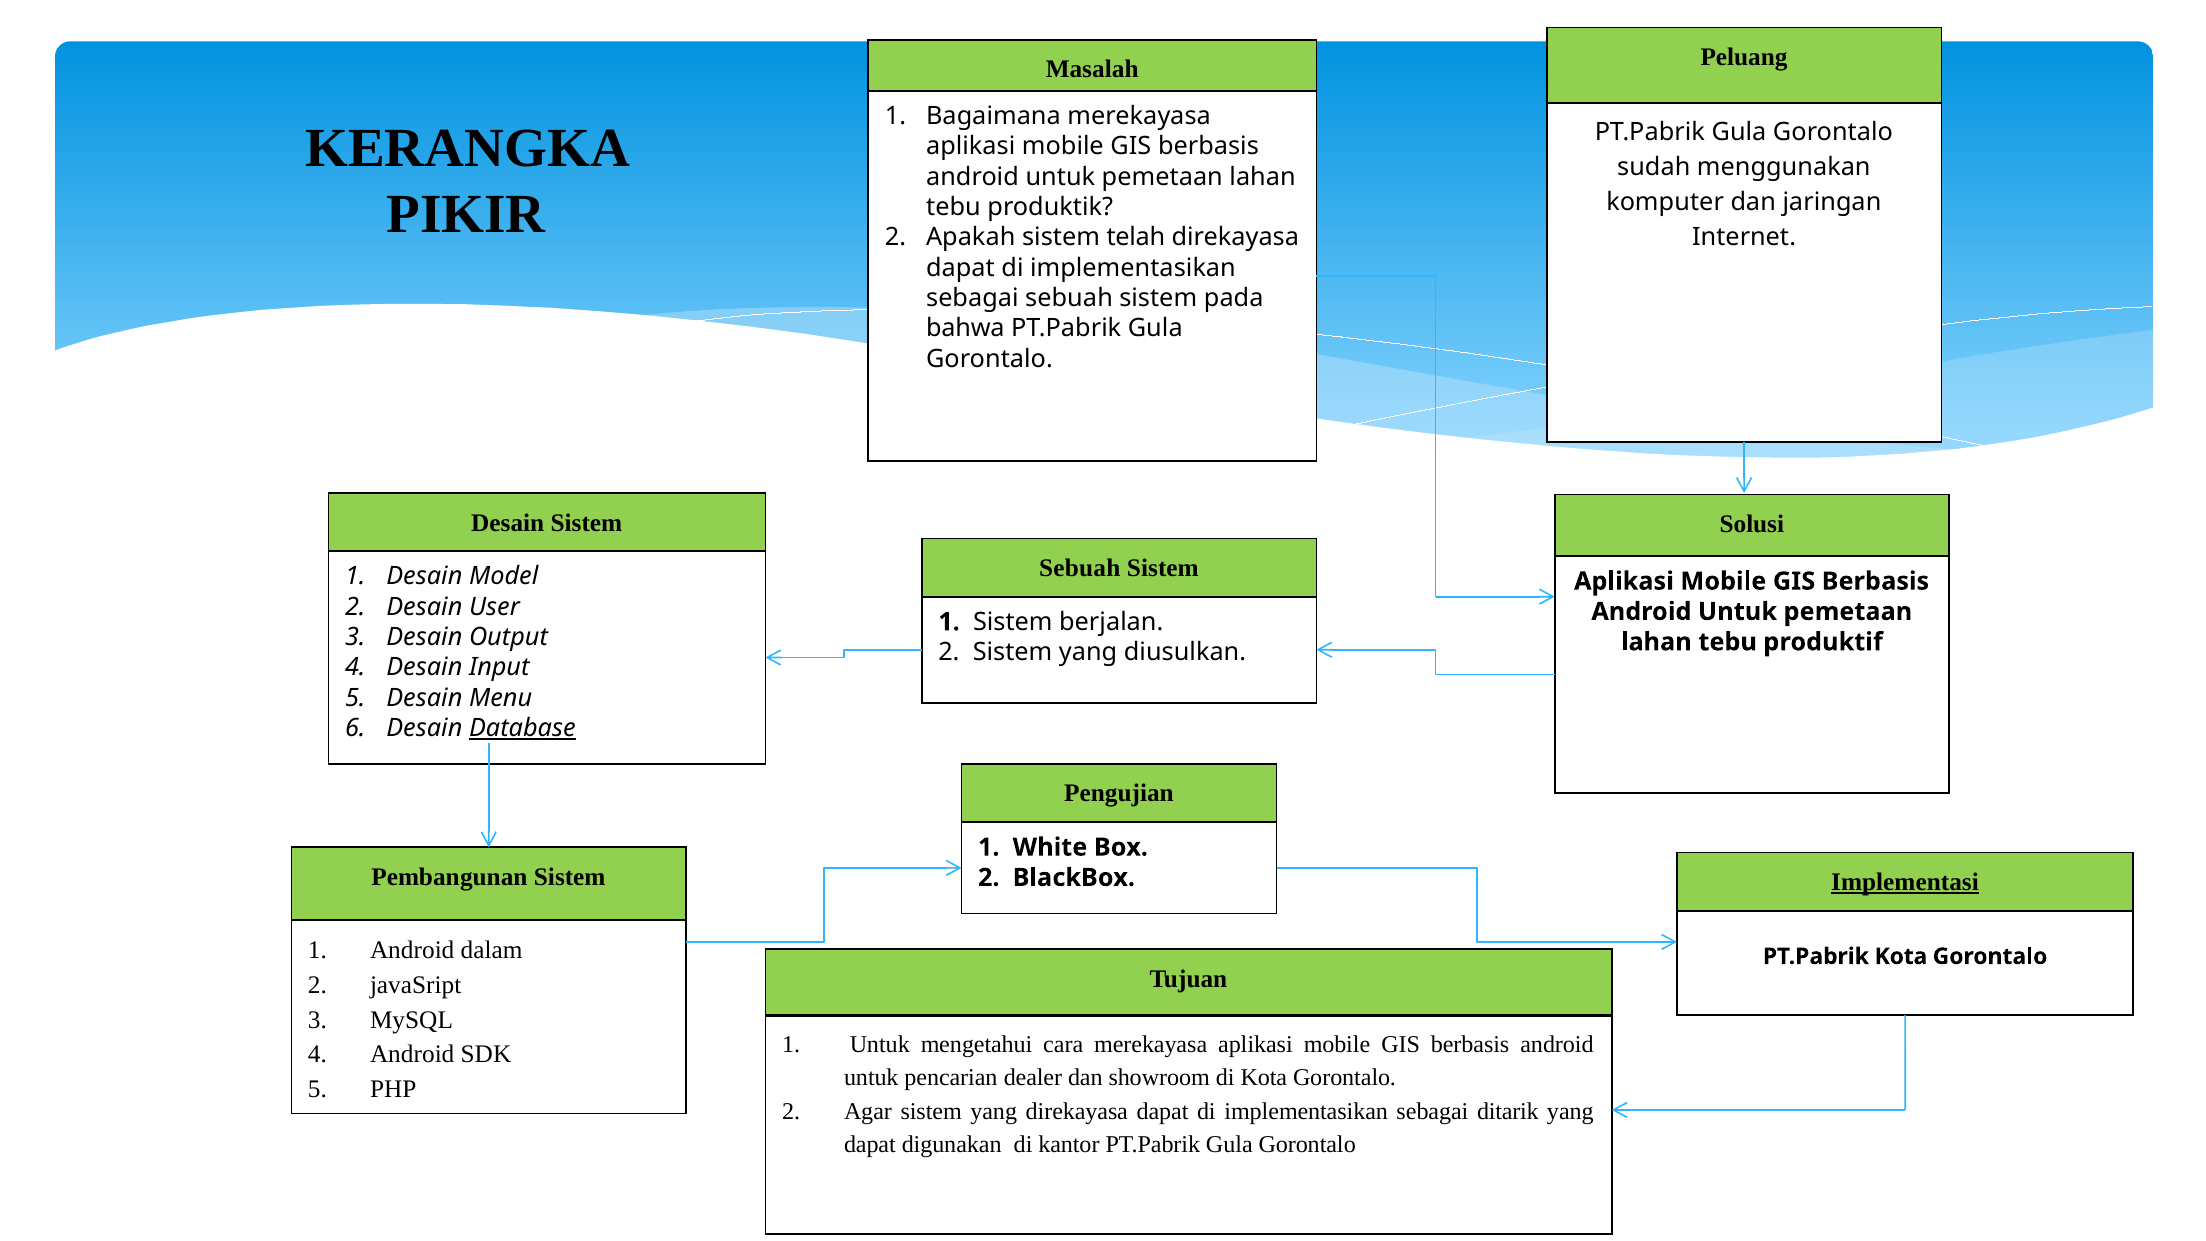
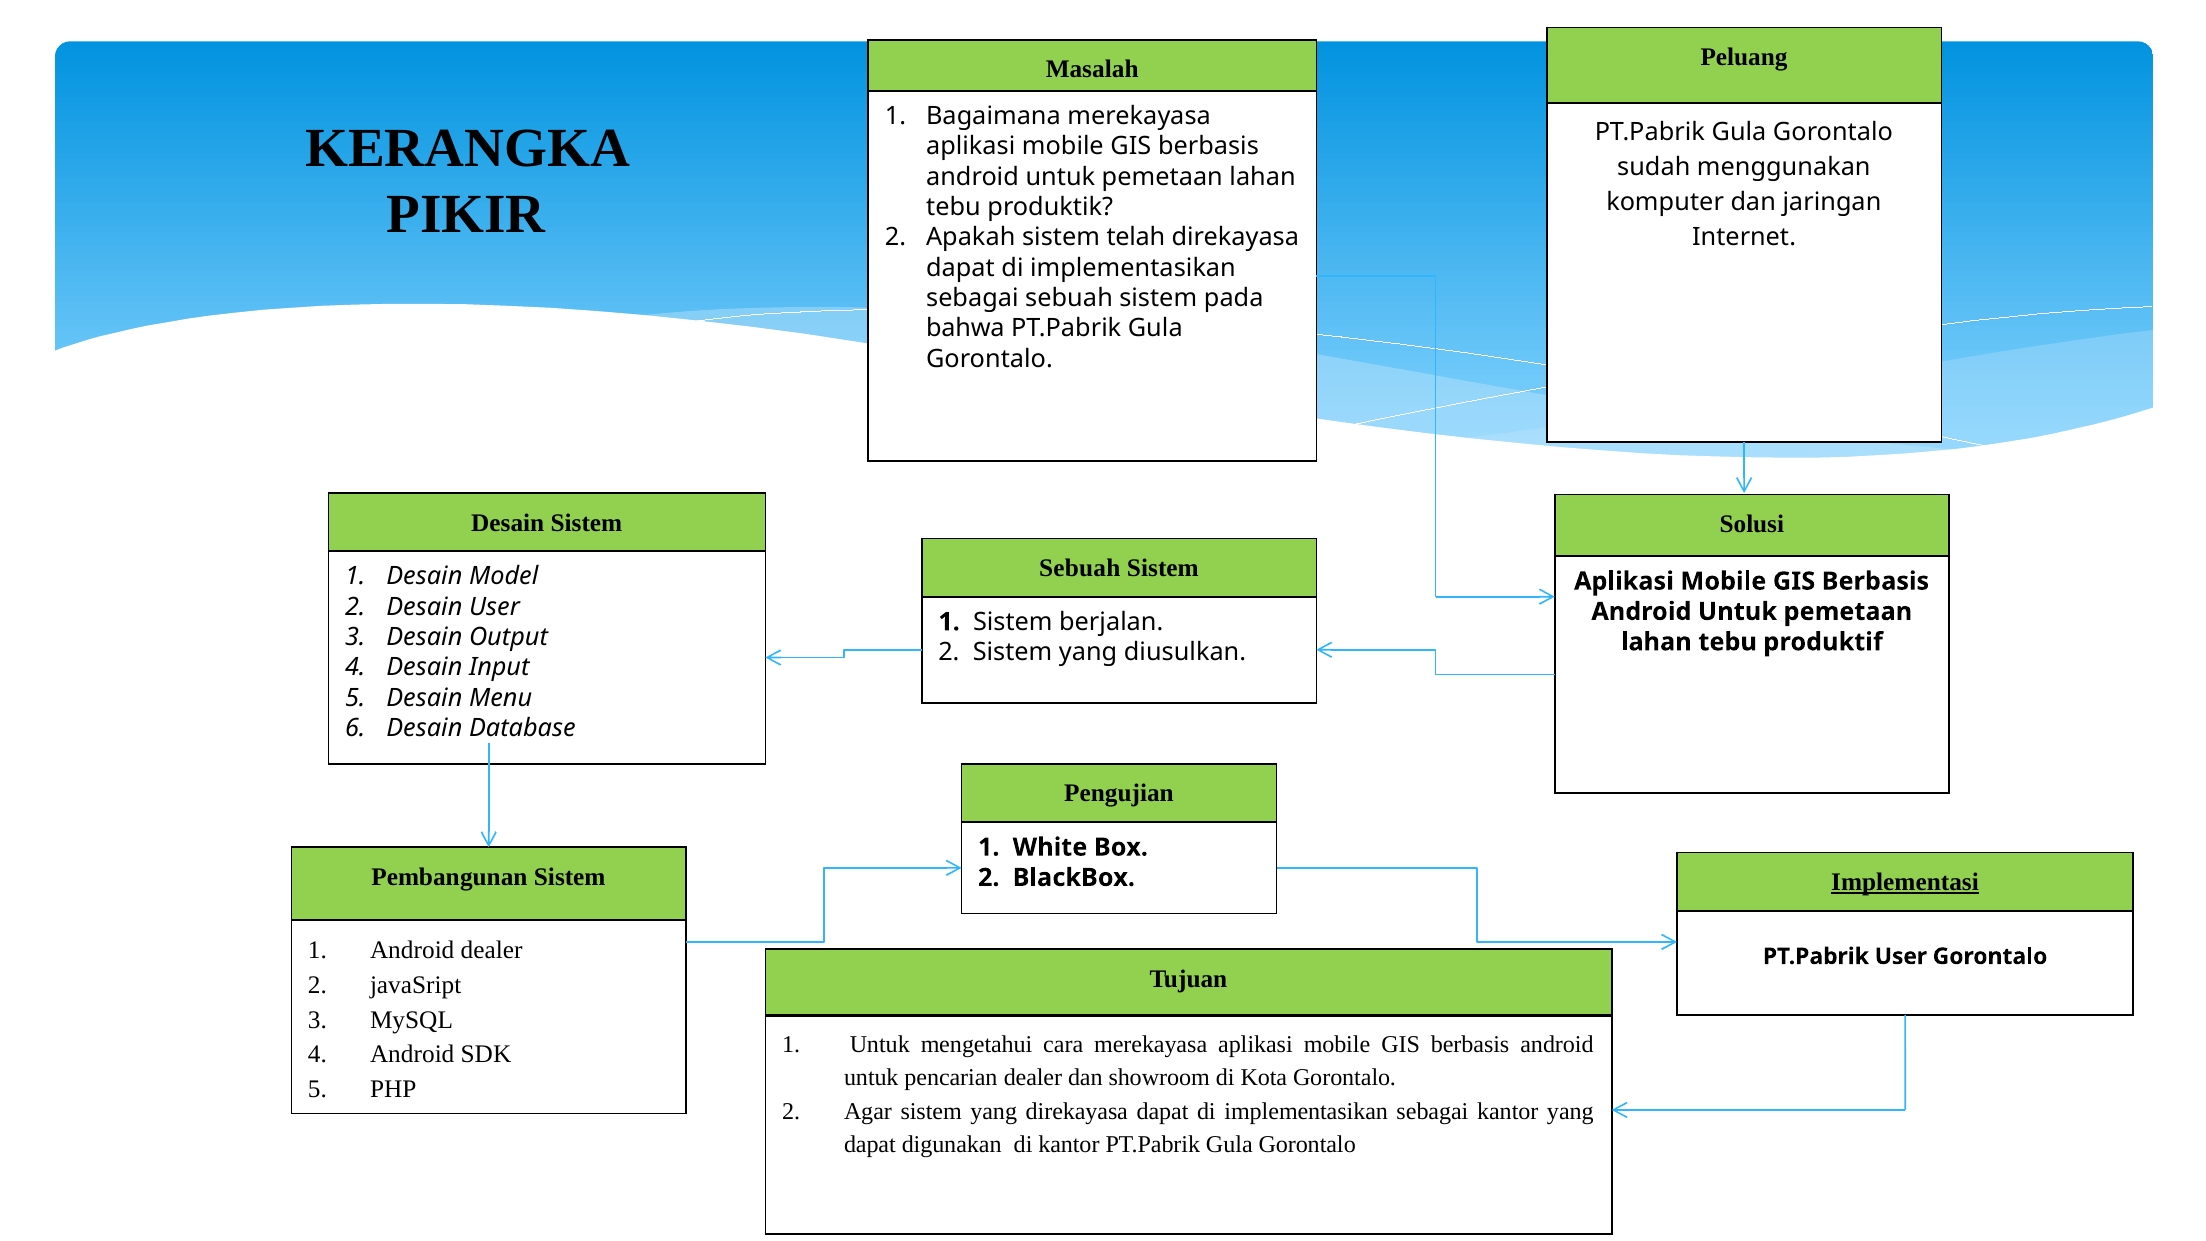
Database underline: present -> none
Android dalam: dalam -> dealer
PT.Pabrik Kota: Kota -> User
sebagai ditarik: ditarik -> kantor
